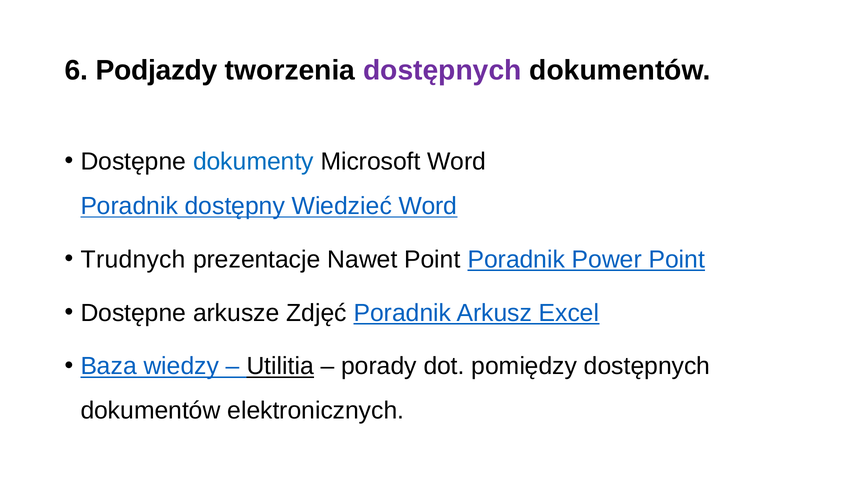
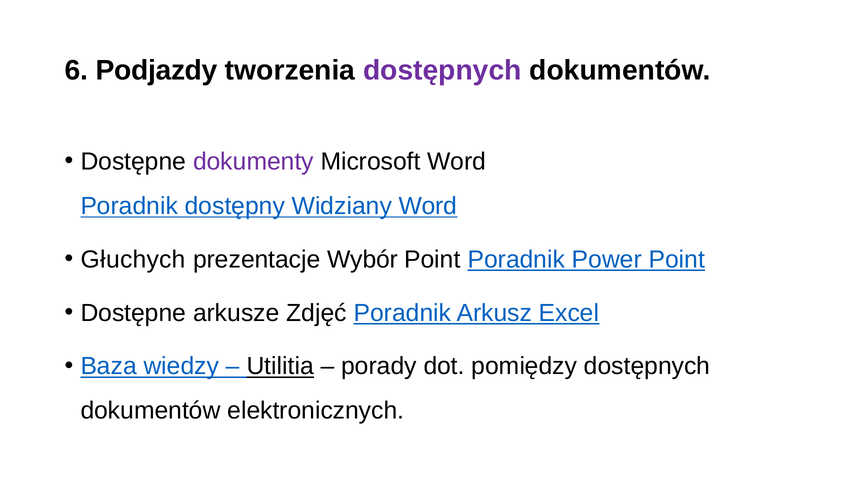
dokumenty colour: blue -> purple
Wiedzieć: Wiedzieć -> Widziany
Trudnych: Trudnych -> Głuchych
Nawet: Nawet -> Wybór
